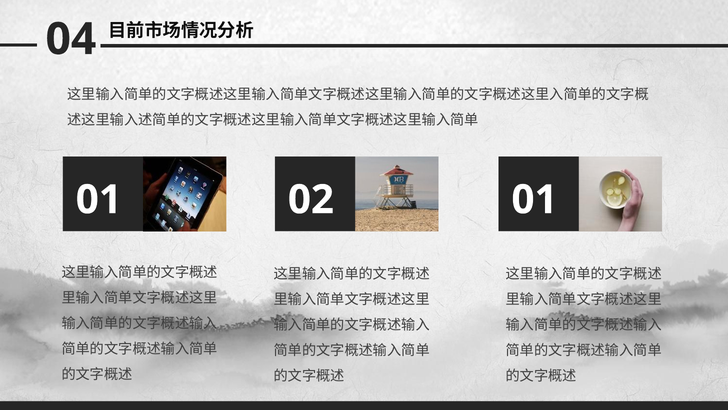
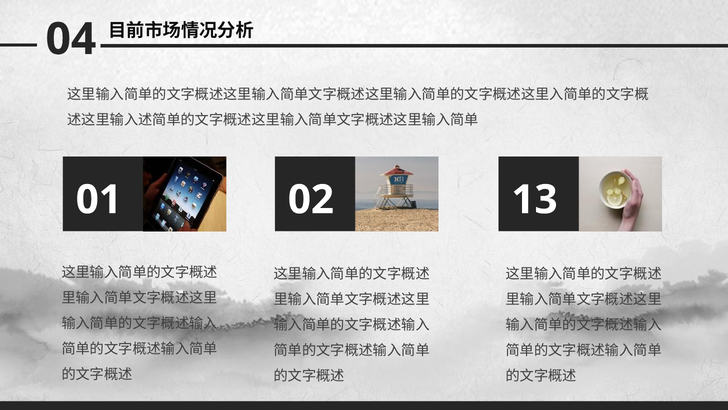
02 01: 01 -> 13
